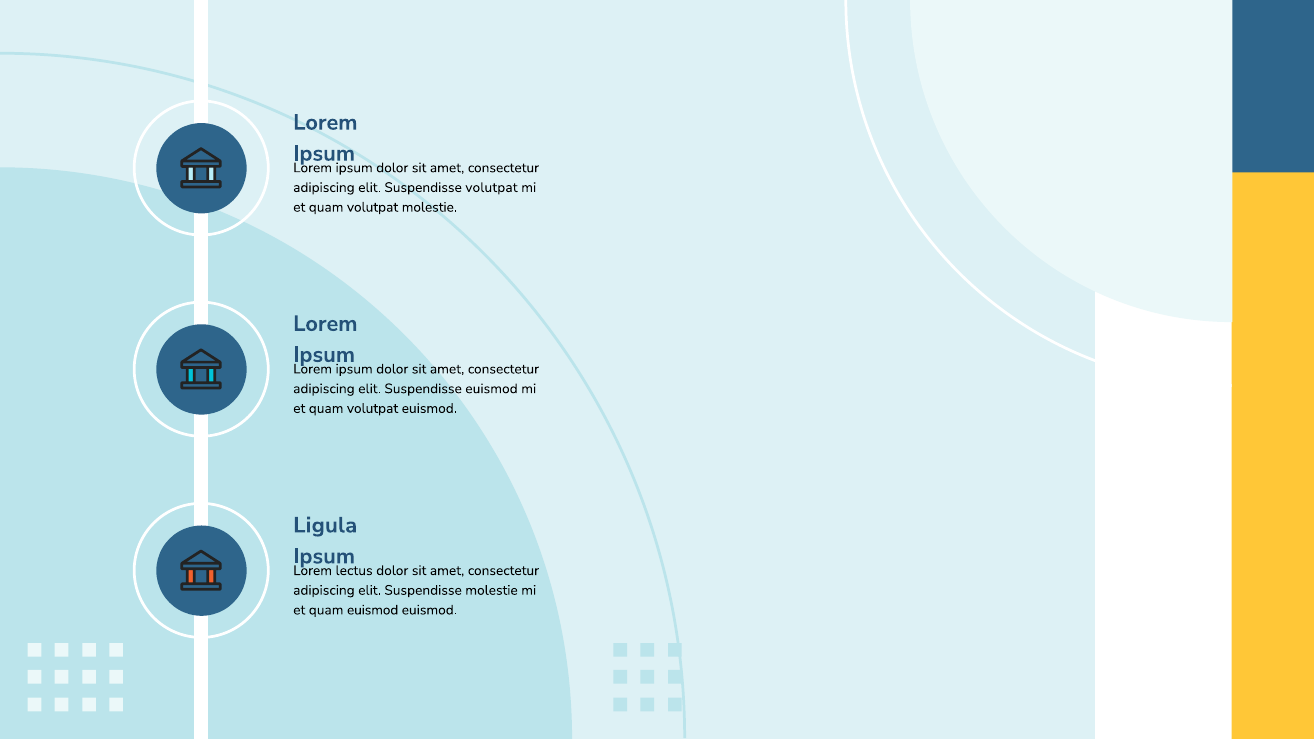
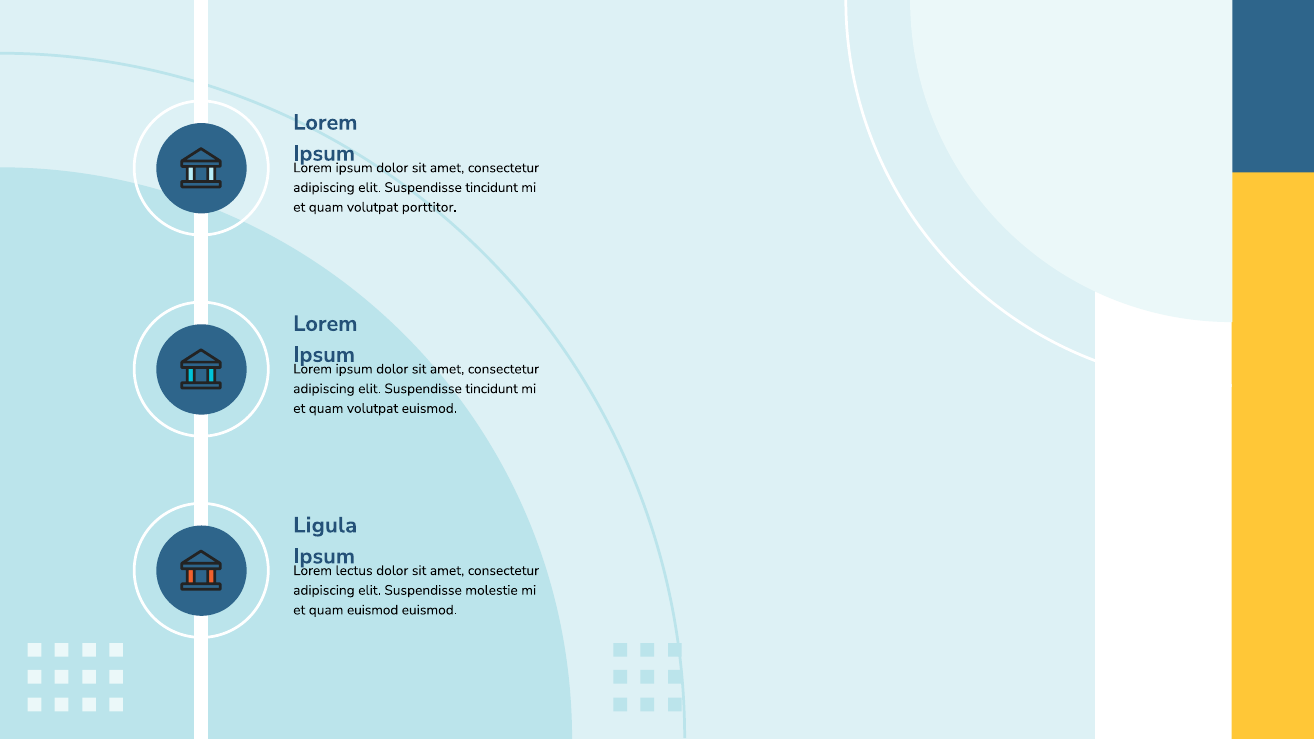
volutpat at (491, 187): volutpat -> tincidunt
volutpat molestie: molestie -> porttitor
euismod at (491, 389): euismod -> tincidunt
